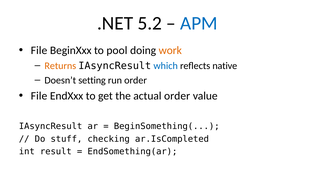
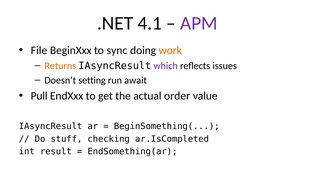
5.2: 5.2 -> 4.1
APM colour: blue -> purple
pool: pool -> sync
which colour: blue -> purple
native: native -> issues
run order: order -> await
File at (39, 96): File -> Pull
